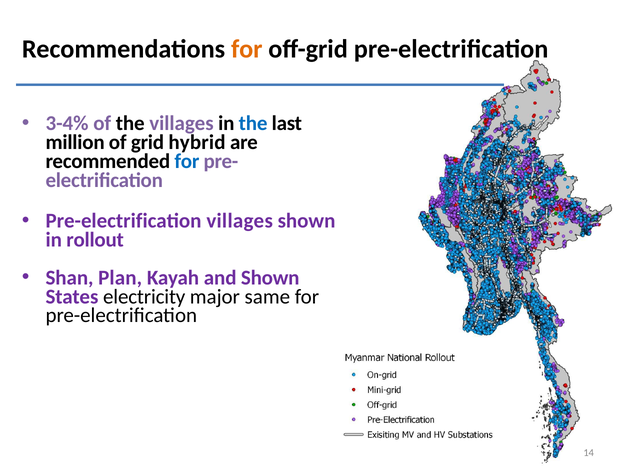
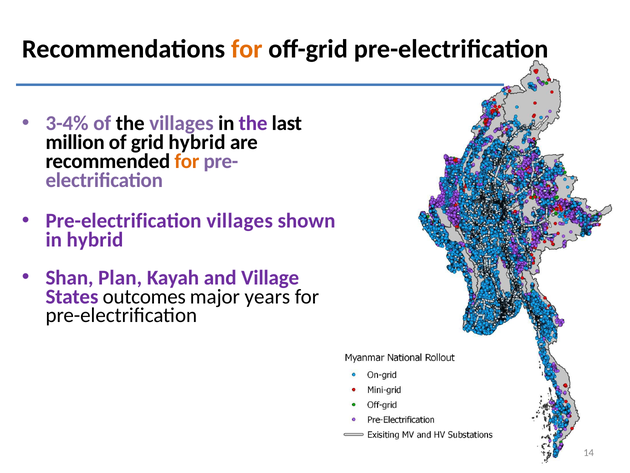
the at (253, 123) colour: blue -> purple
for at (187, 161) colour: blue -> orange
in rollout: rollout -> hybrid
and Shown: Shown -> Village
electricity: electricity -> outcomes
same: same -> years
